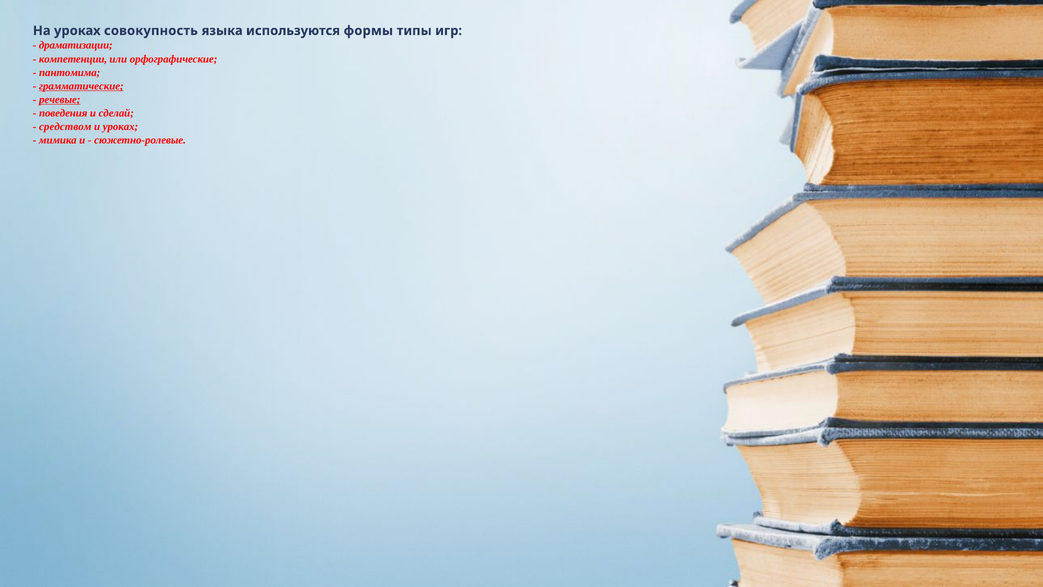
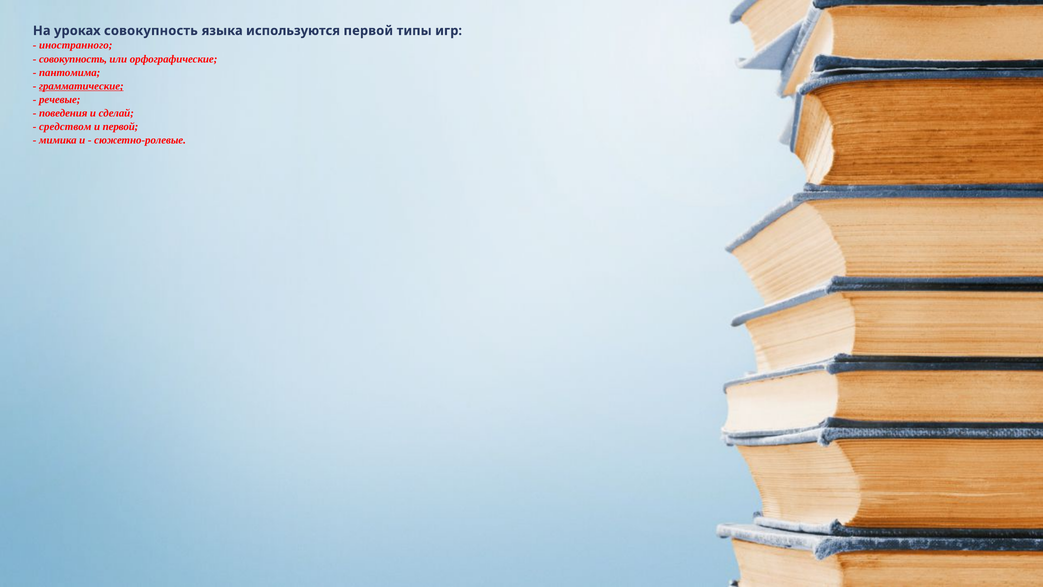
используются формы: формы -> первой
драматизации: драматизации -> иностранного
компетенции at (73, 59): компетенции -> совокупность
речевые underline: present -> none
и уроках: уроках -> первой
